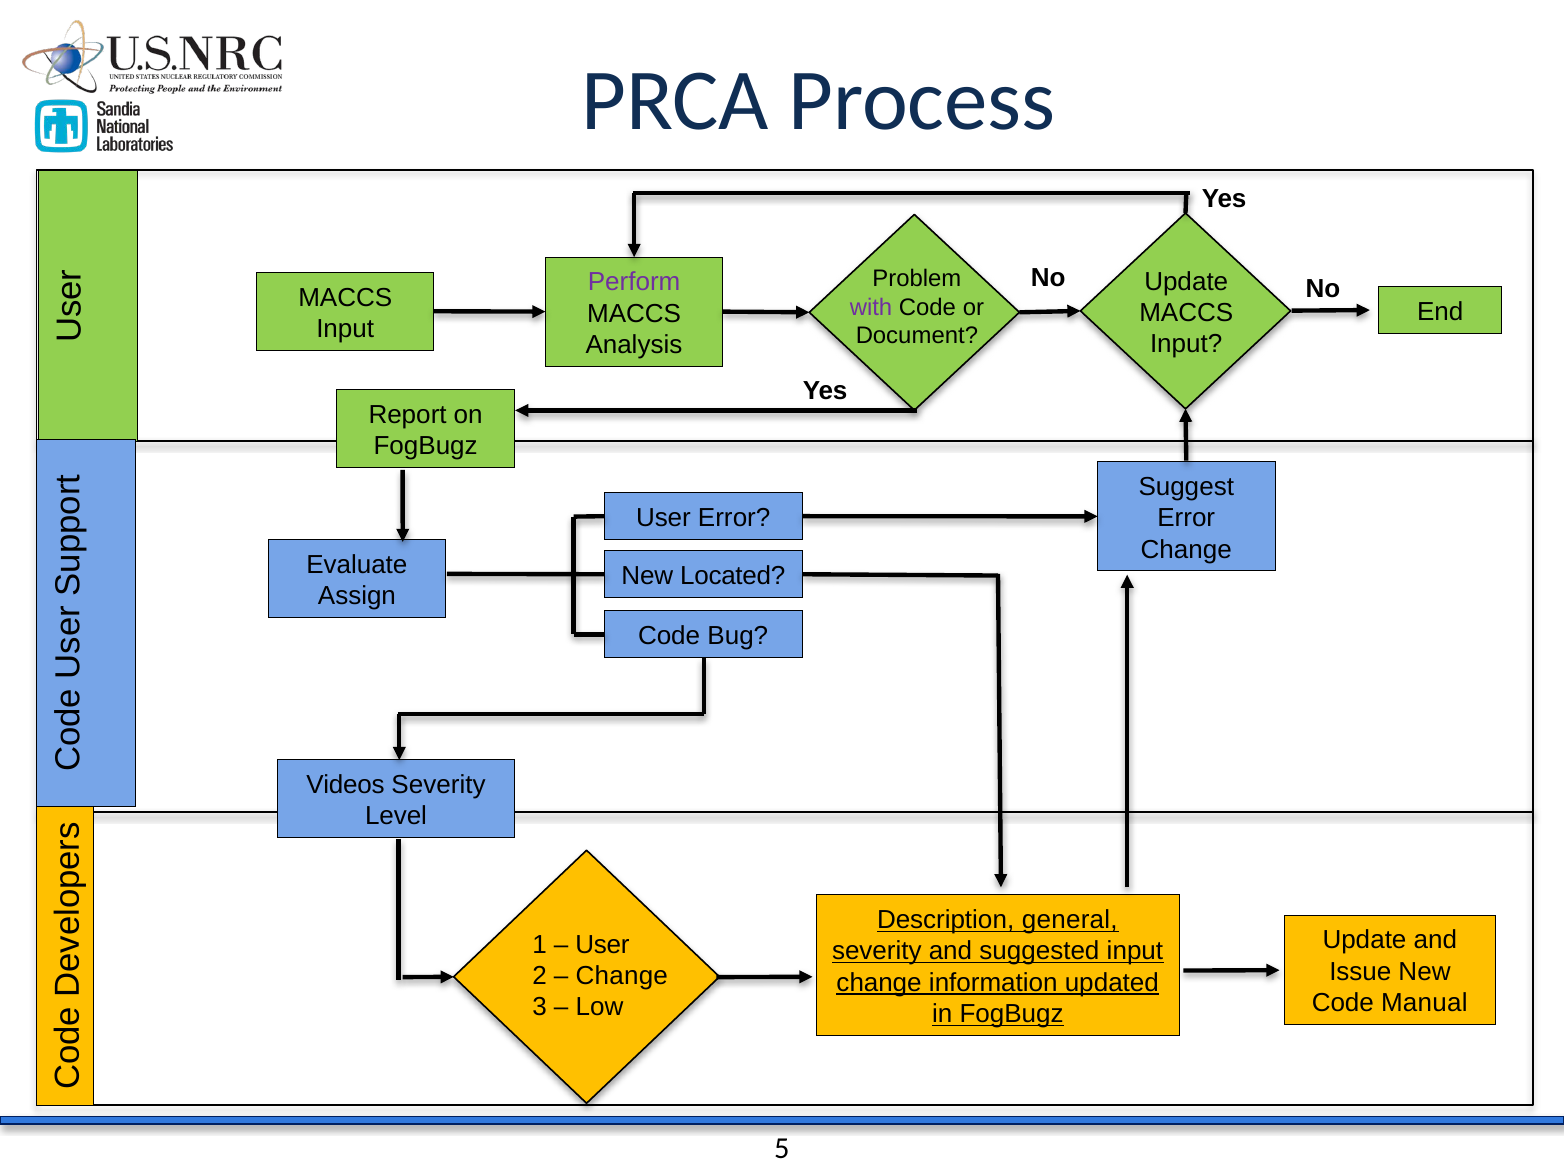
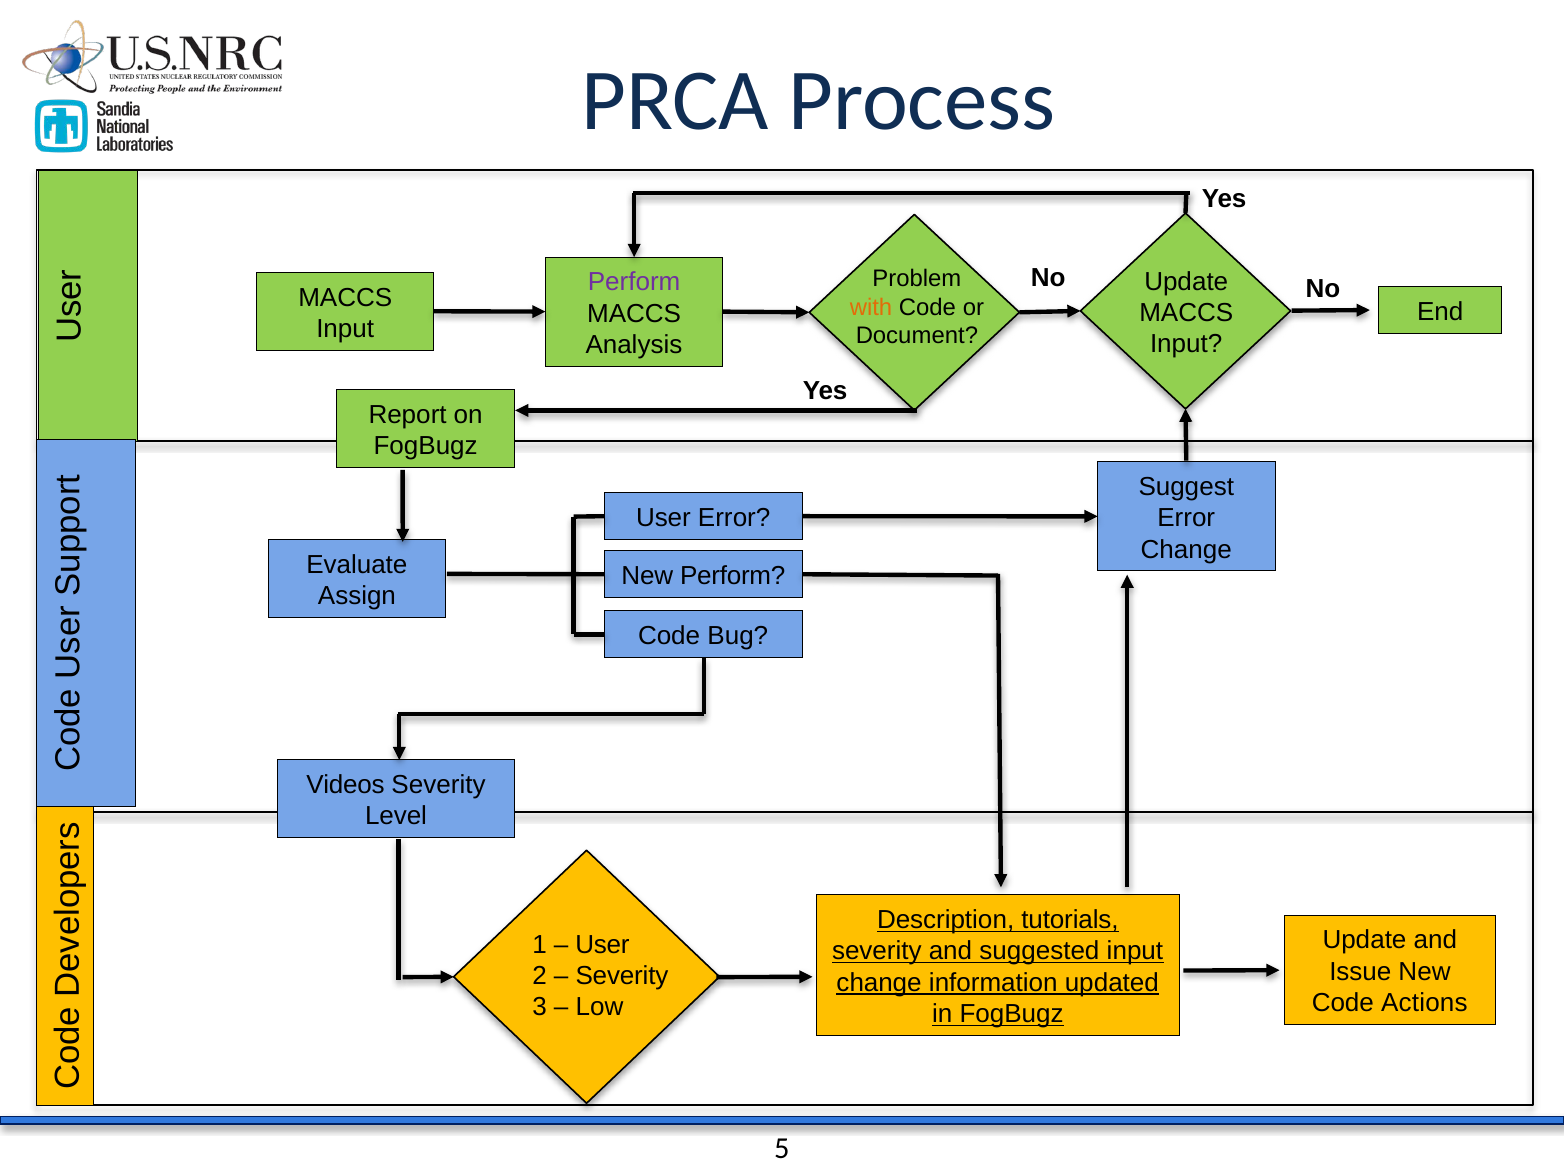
with colour: purple -> orange
New Located: Located -> Perform
general: general -> tutorials
Change at (622, 976): Change -> Severity
Manual: Manual -> Actions
